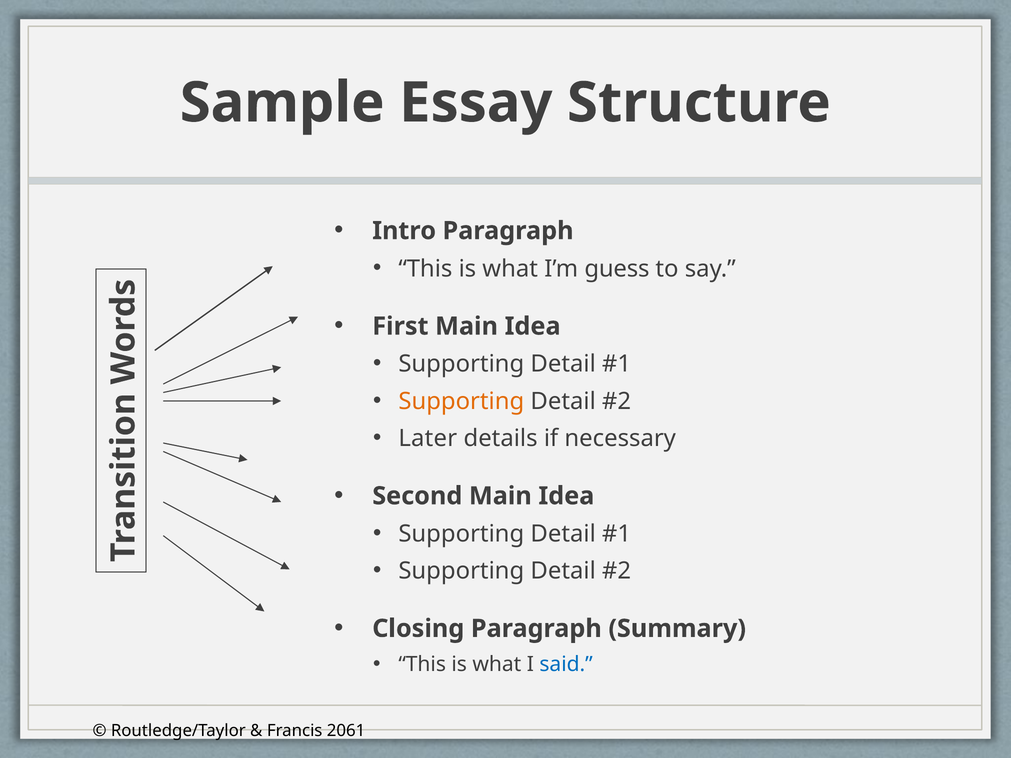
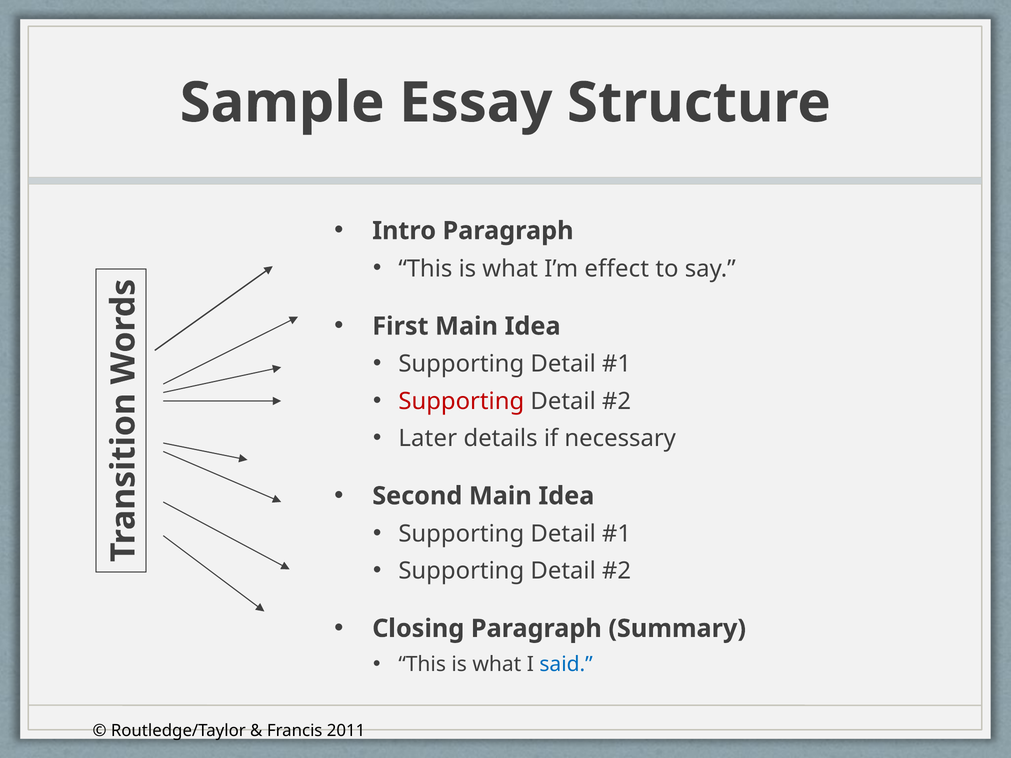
guess: guess -> effect
Supporting at (461, 401) colour: orange -> red
2061: 2061 -> 2011
